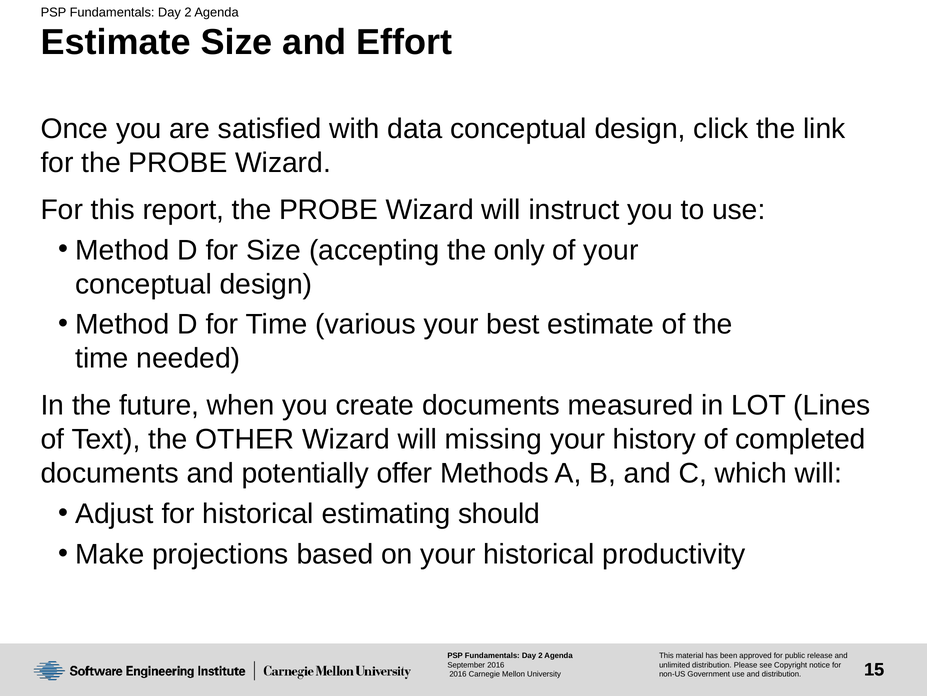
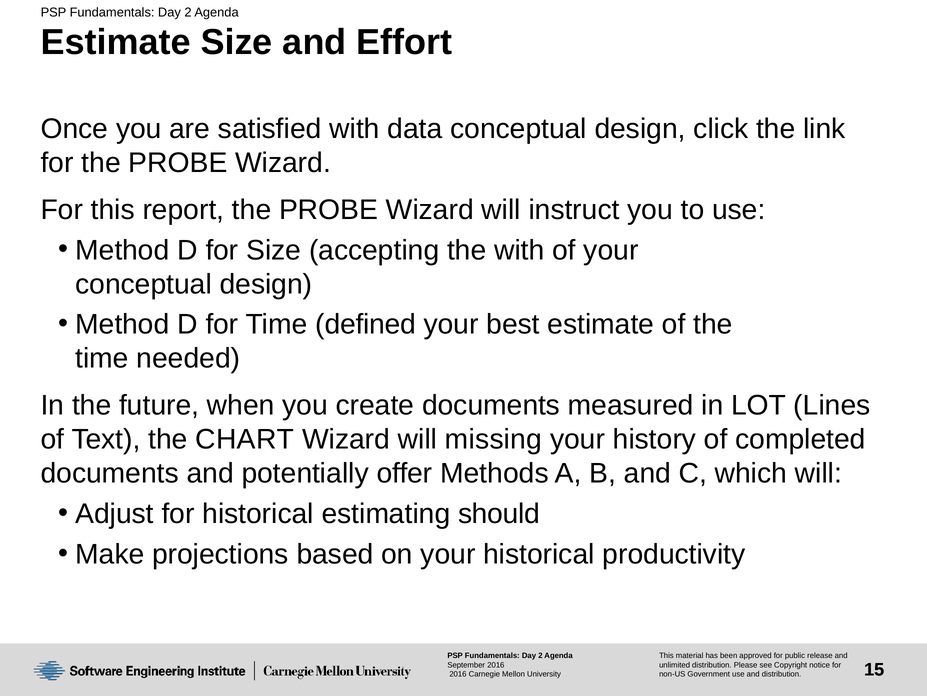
the only: only -> with
various: various -> defined
OTHER: OTHER -> CHART
